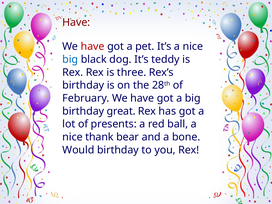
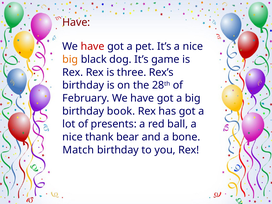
big at (70, 59) colour: blue -> orange
teddy: teddy -> game
great: great -> book
Would: Would -> Match
